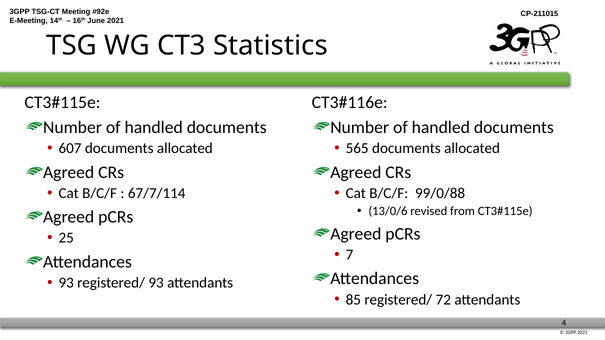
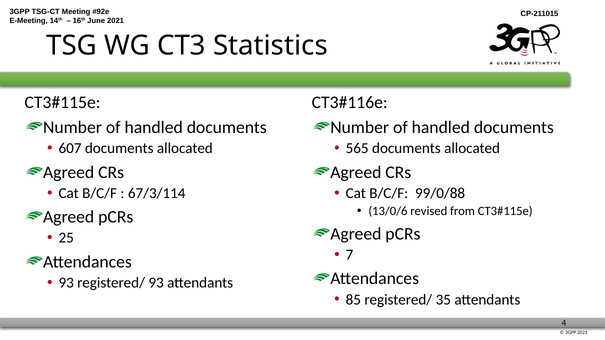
67/7/114: 67/7/114 -> 67/3/114
72: 72 -> 35
